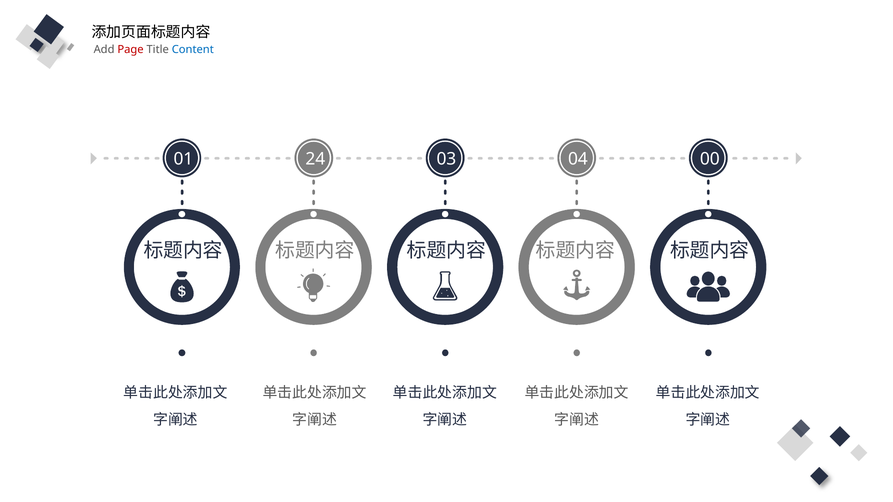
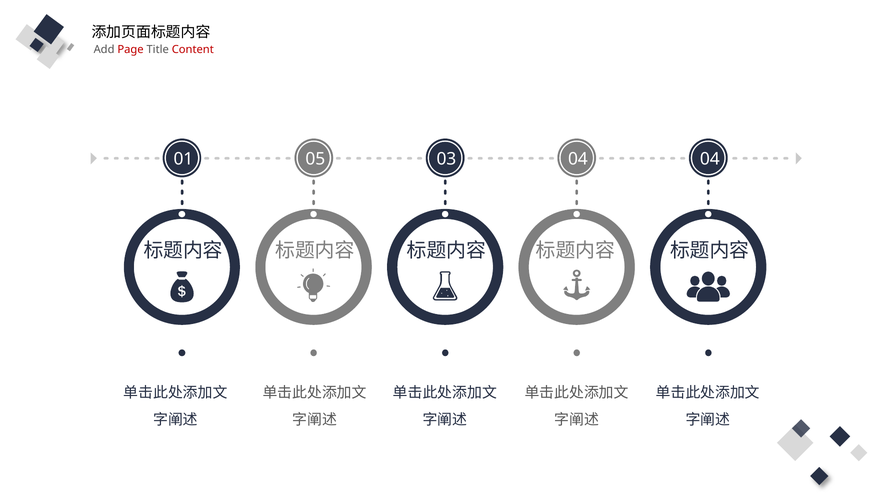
Content colour: blue -> red
24: 24 -> 05
04 00: 00 -> 04
